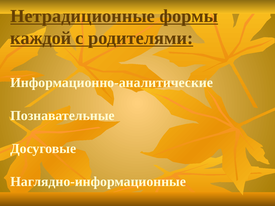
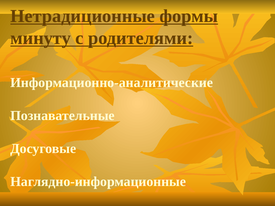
каждой: каждой -> минуту
